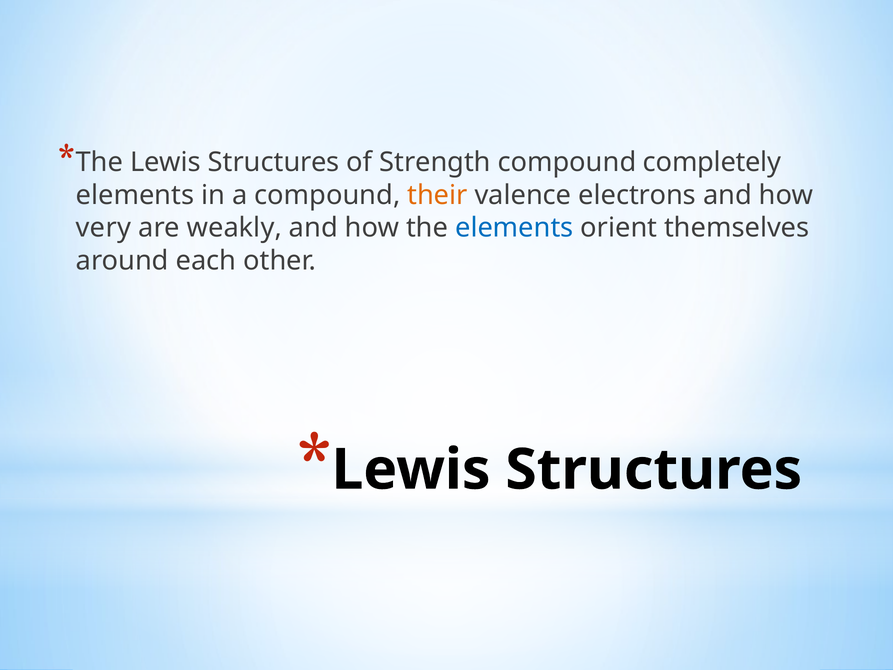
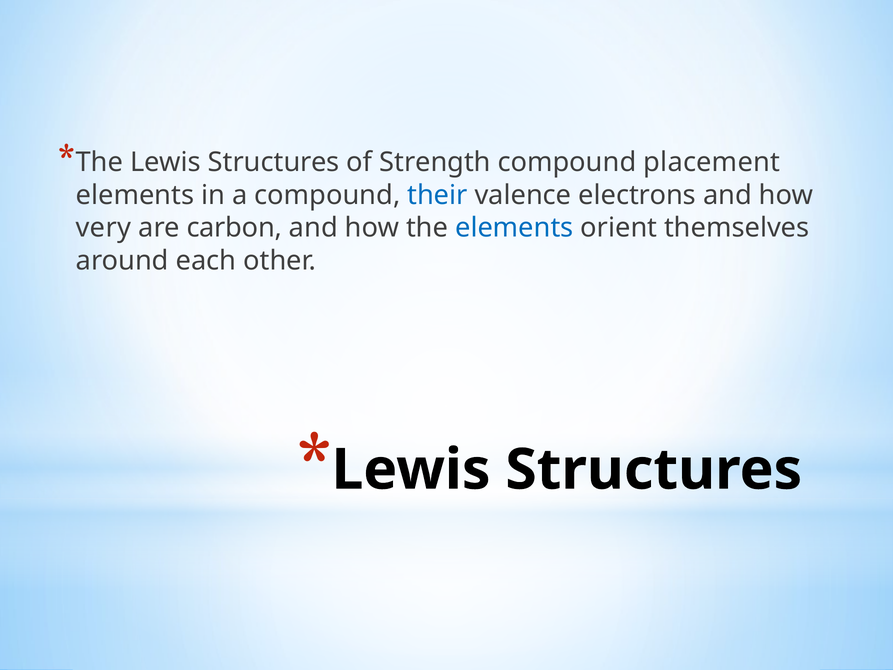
completely: completely -> placement
their colour: orange -> blue
weakly: weakly -> carbon
